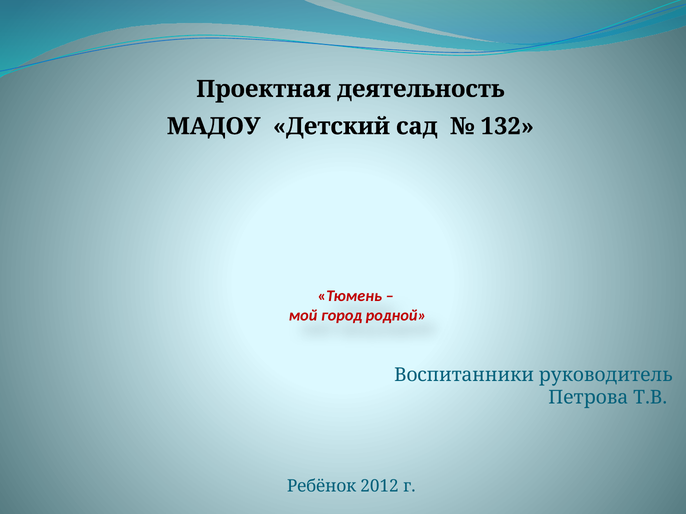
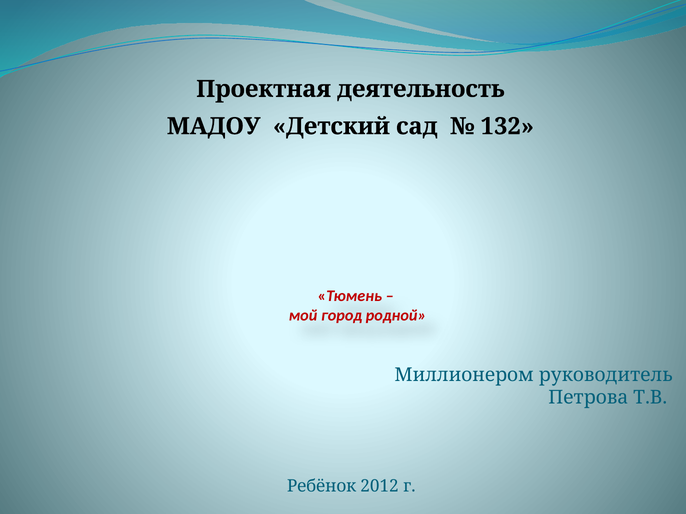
Воспитанники: Воспитанники -> Миллионером
